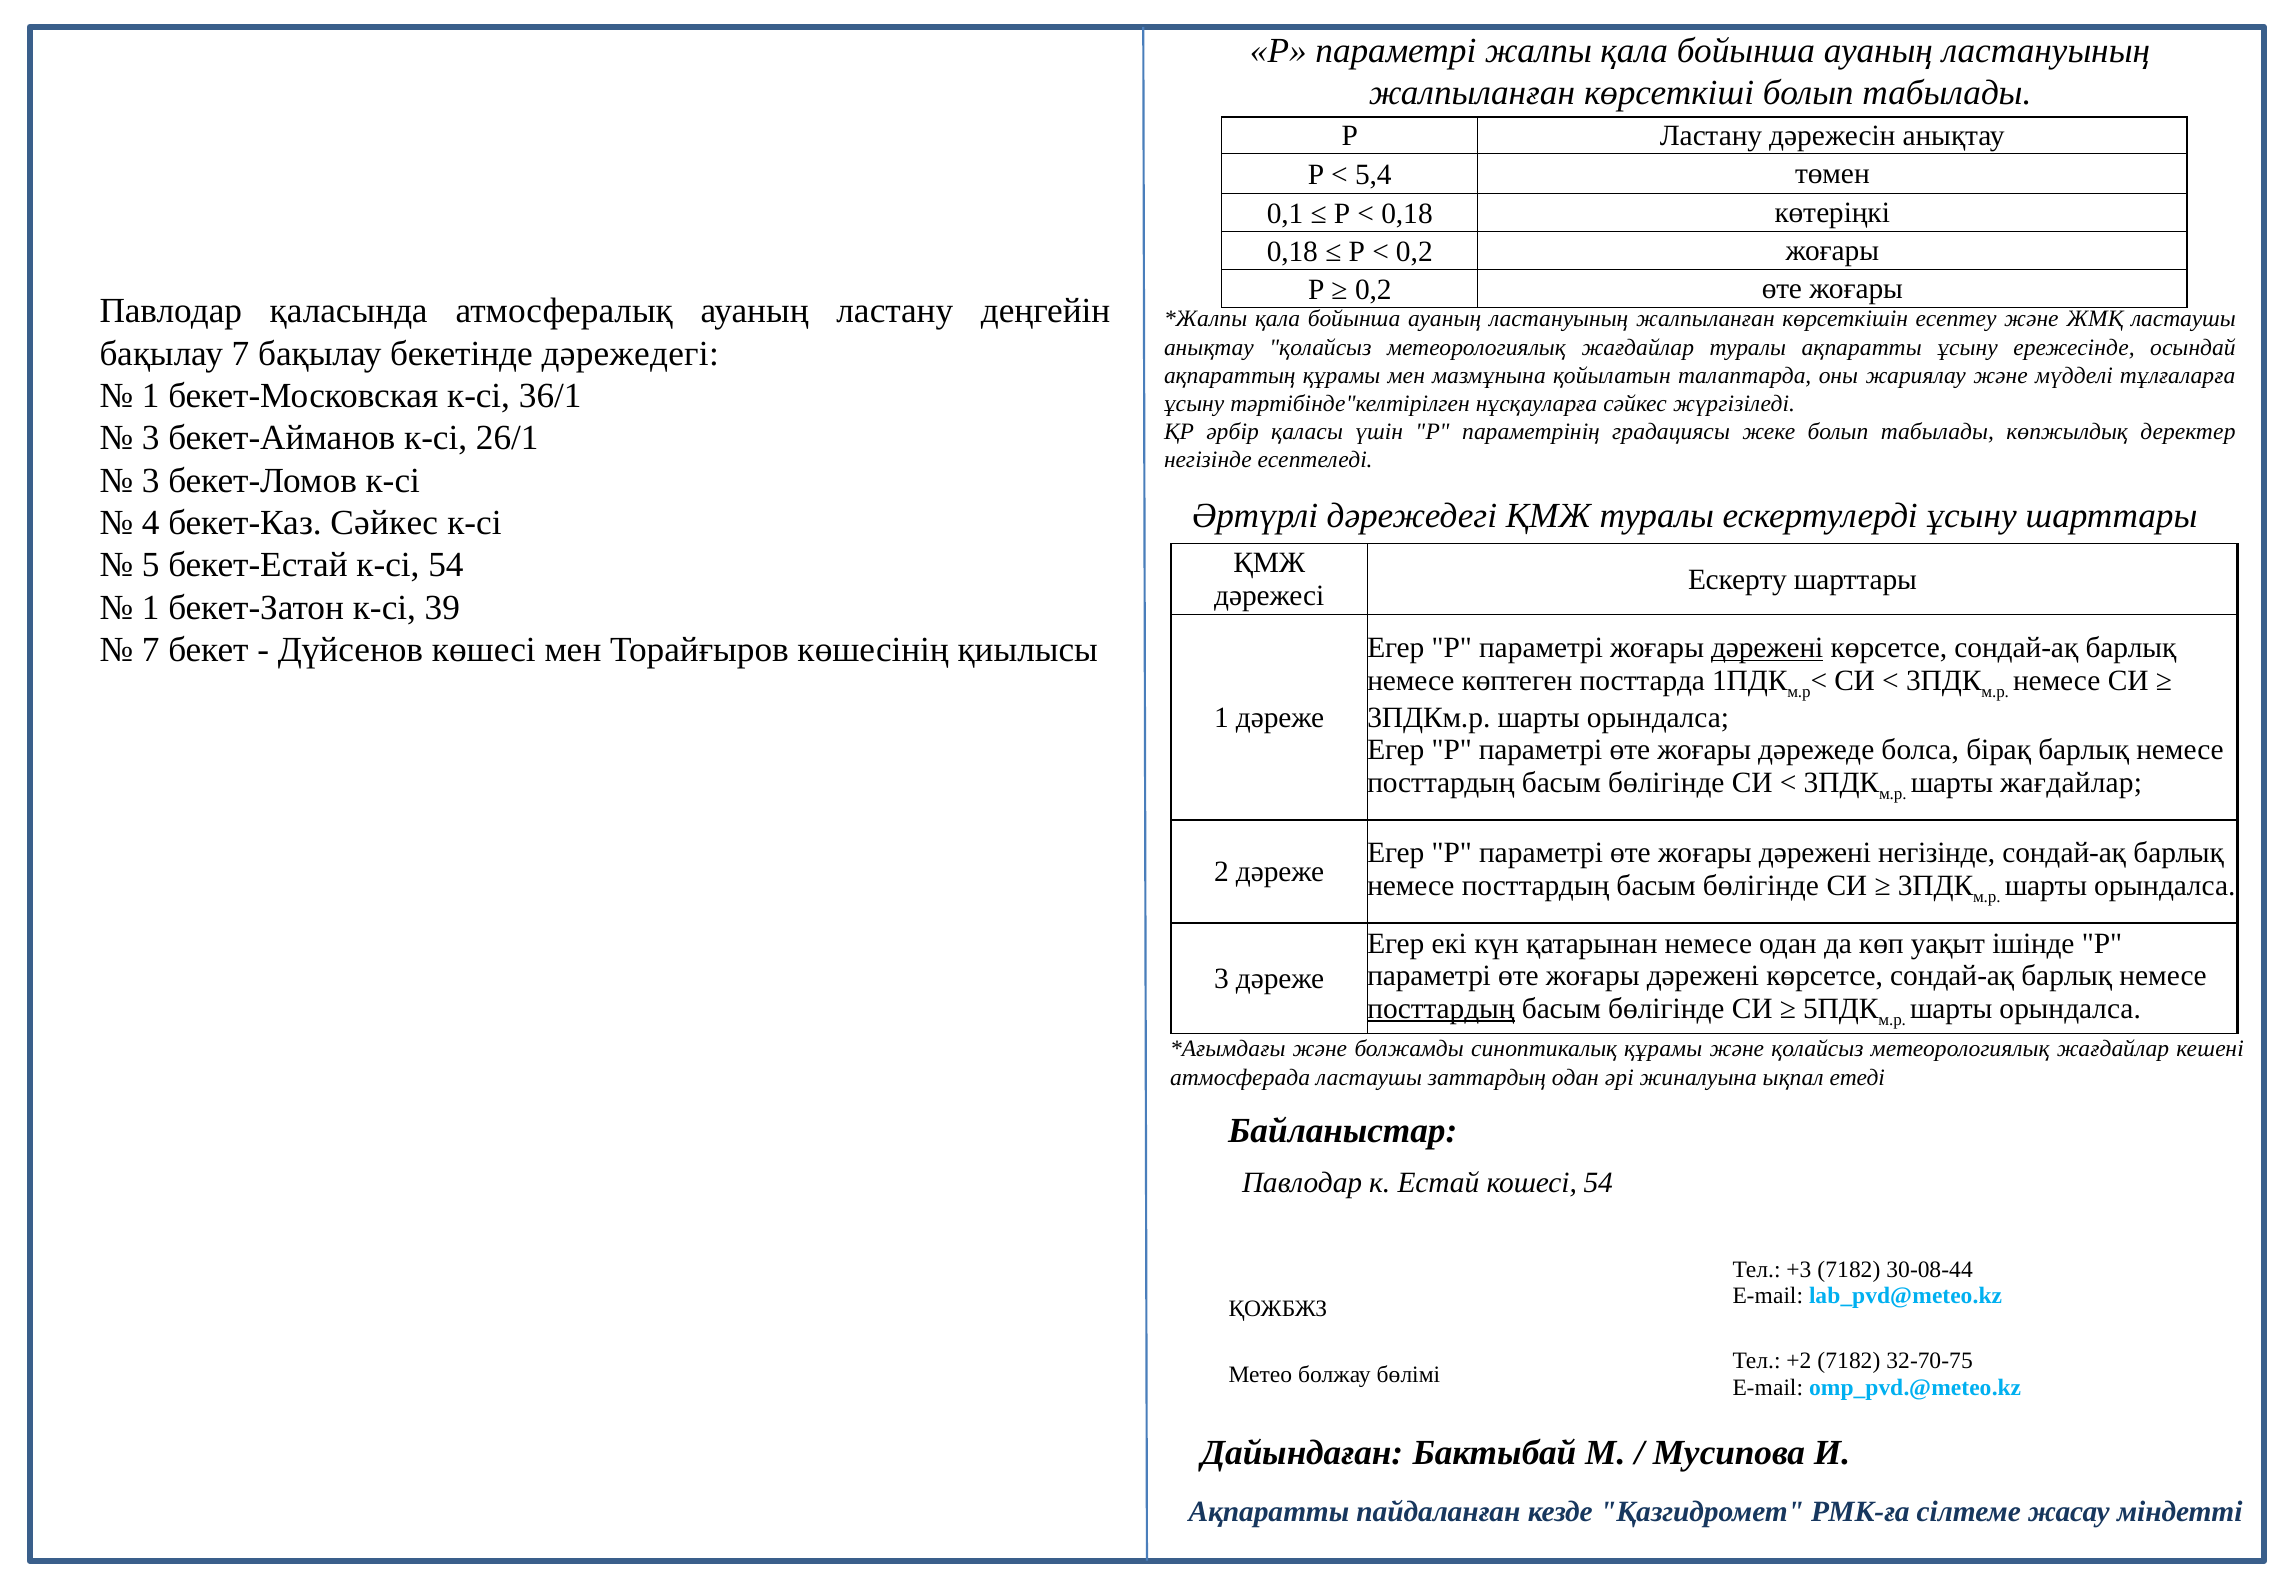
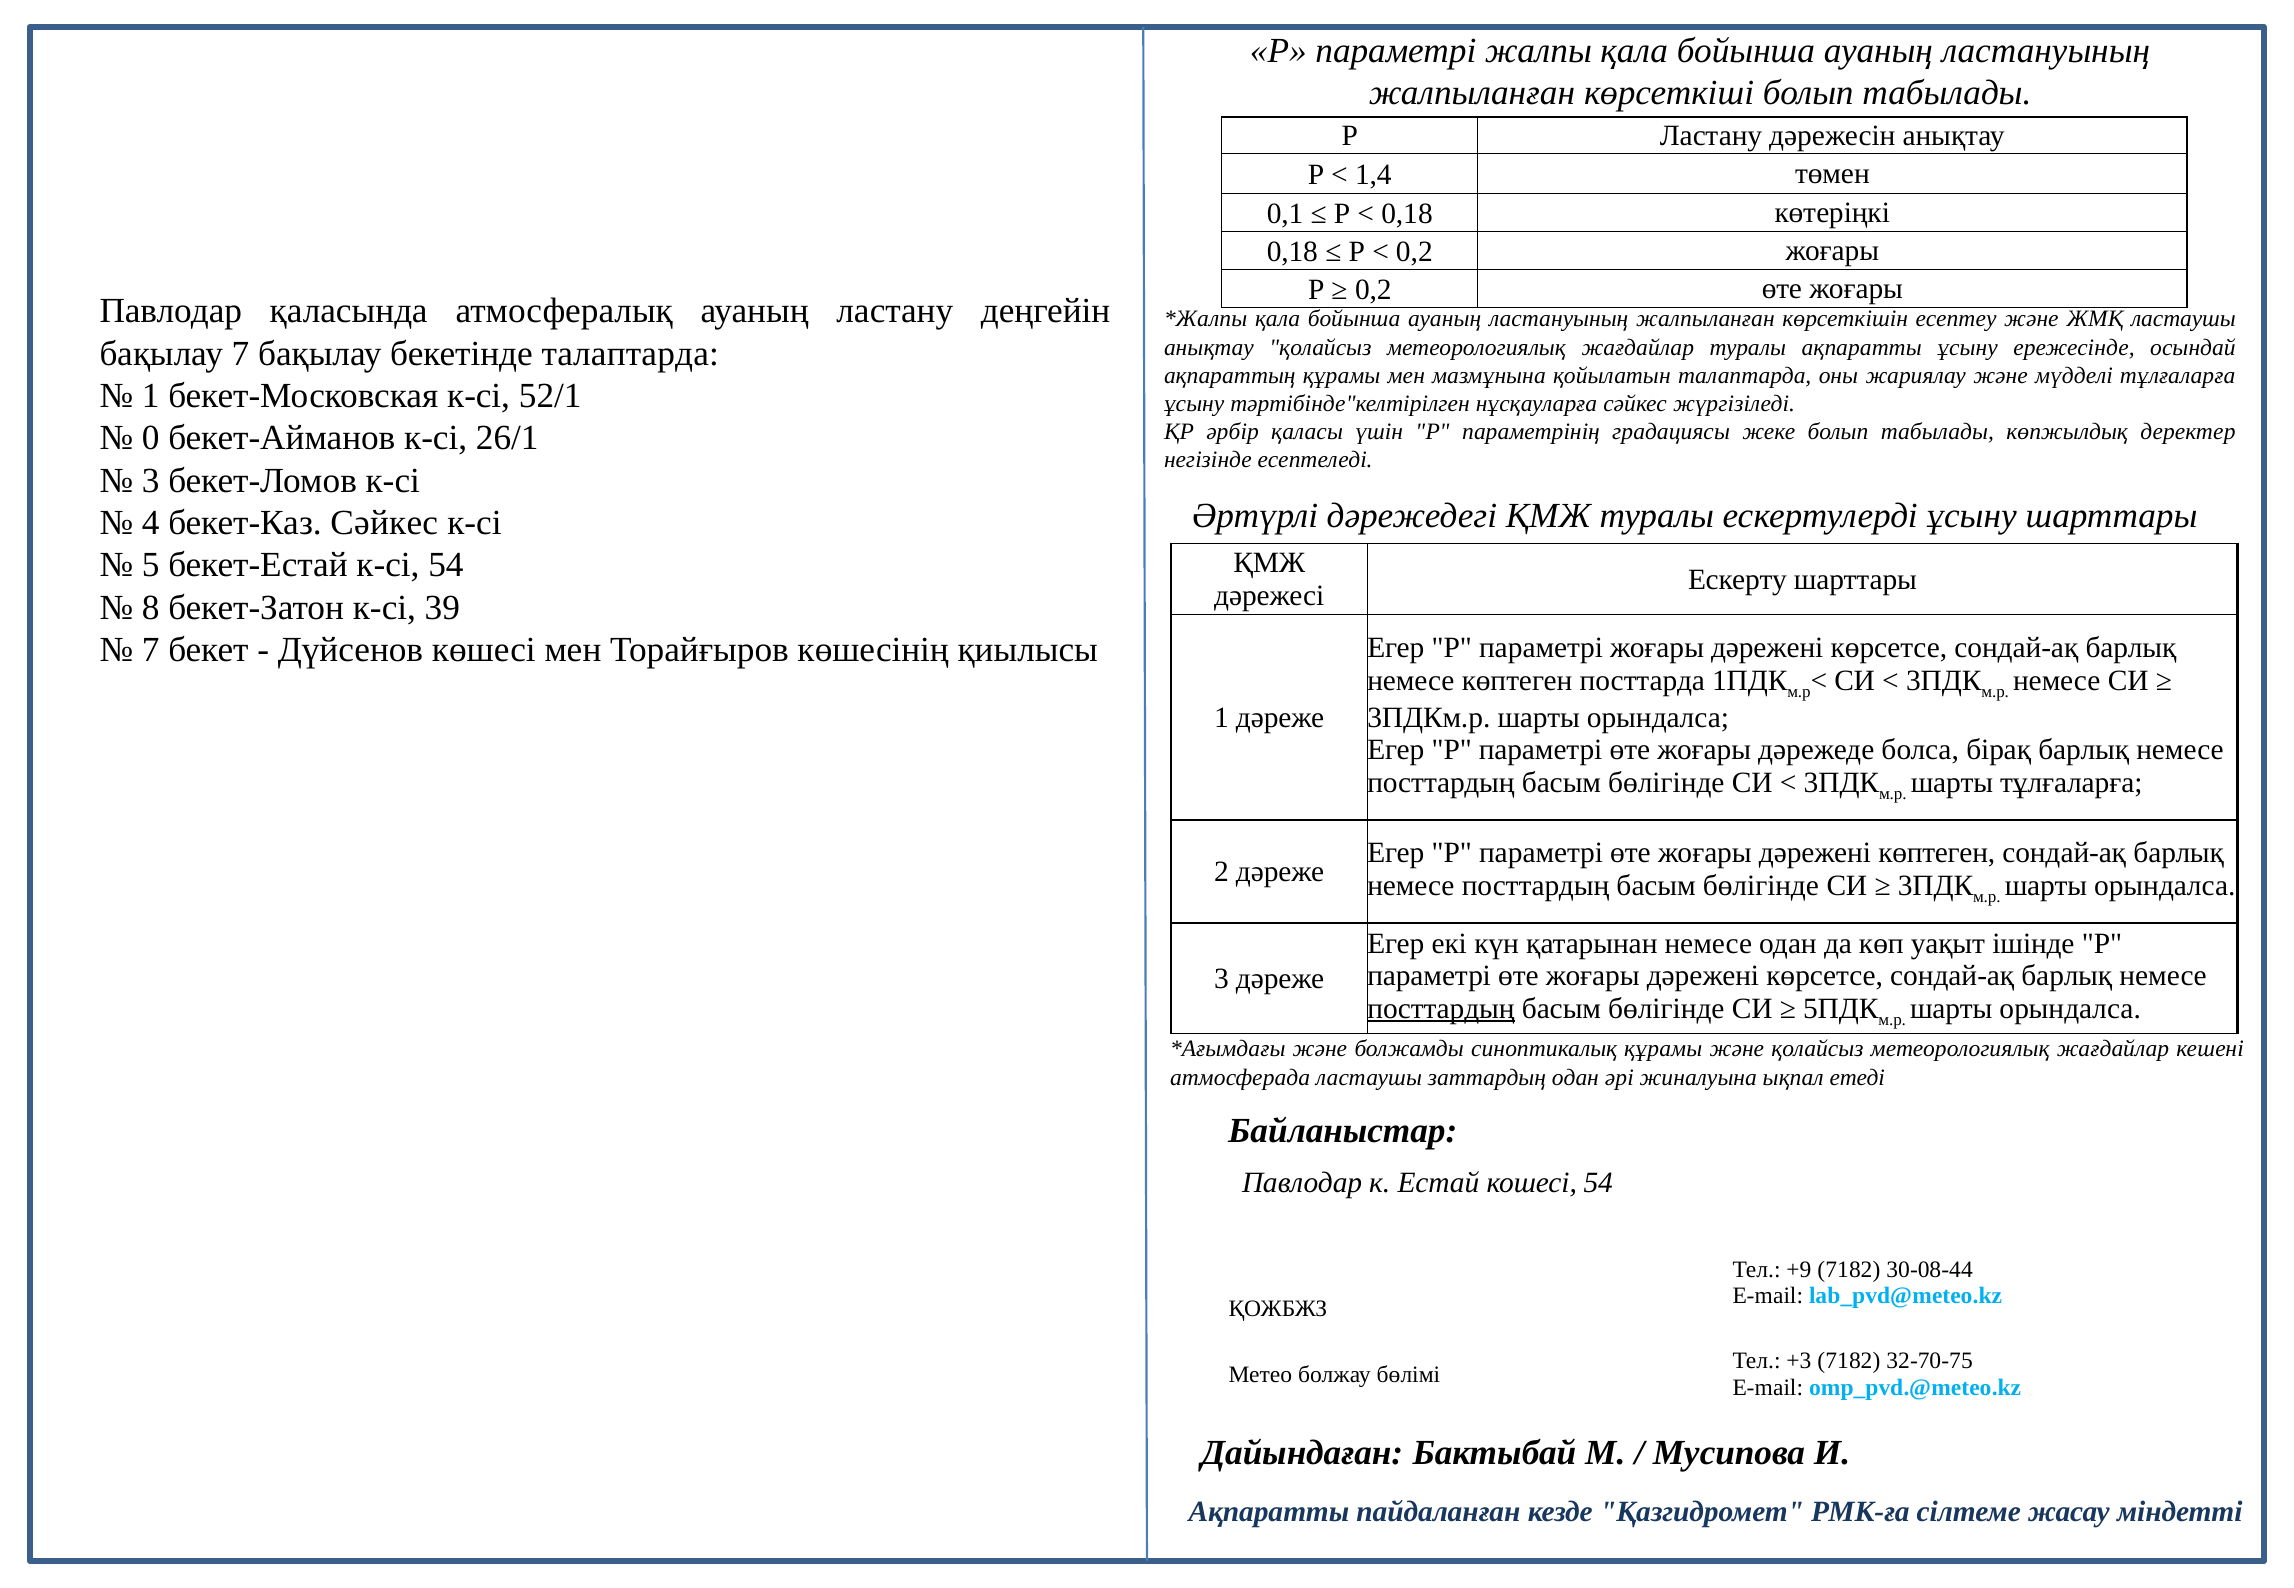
5,4: 5,4 -> 1,4
бекетінде дәрежедегі: дәрежедегі -> талаптарда
36/1: 36/1 -> 52/1
3 at (151, 438): 3 -> 0
1 at (151, 608): 1 -> 8
дәрежені at (1767, 648) underline: present -> none
шарты жағдайлар: жағдайлар -> тұлғаларға
дәрежені негізінде: негізінде -> көптеген
+3: +3 -> +9
+2: +2 -> +3
